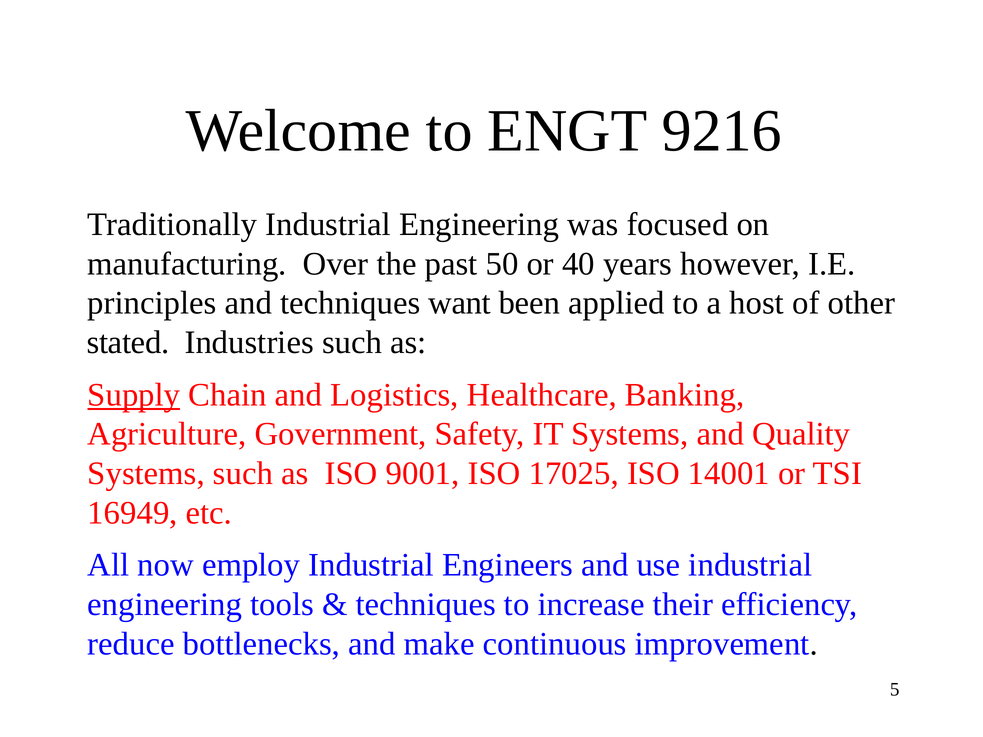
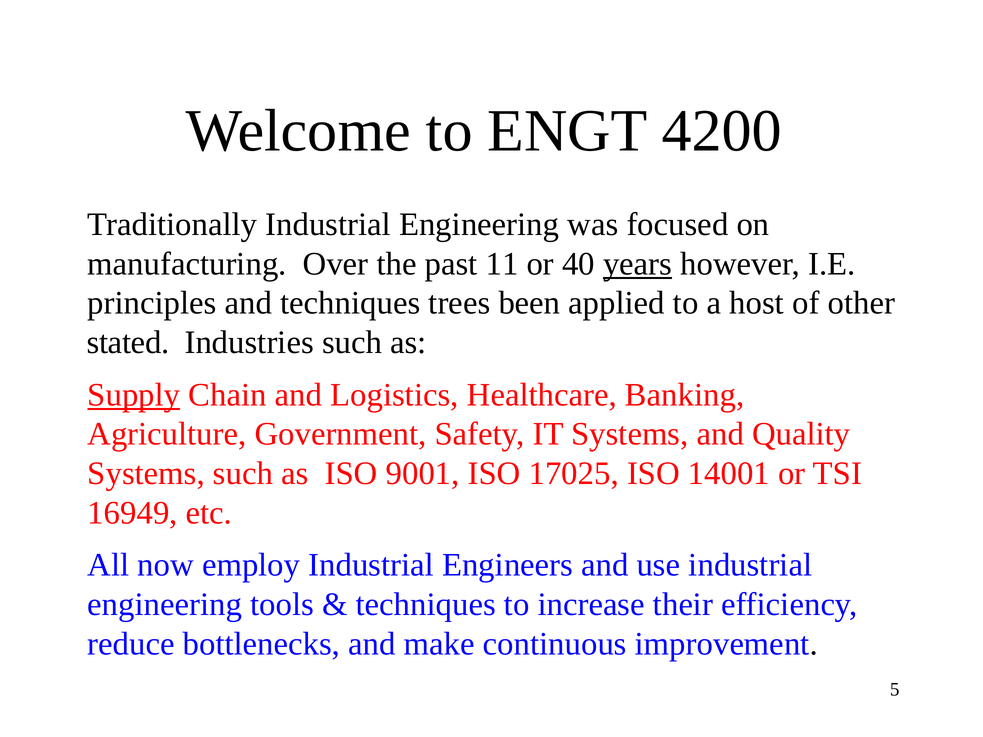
9216: 9216 -> 4200
50: 50 -> 11
years underline: none -> present
want: want -> trees
